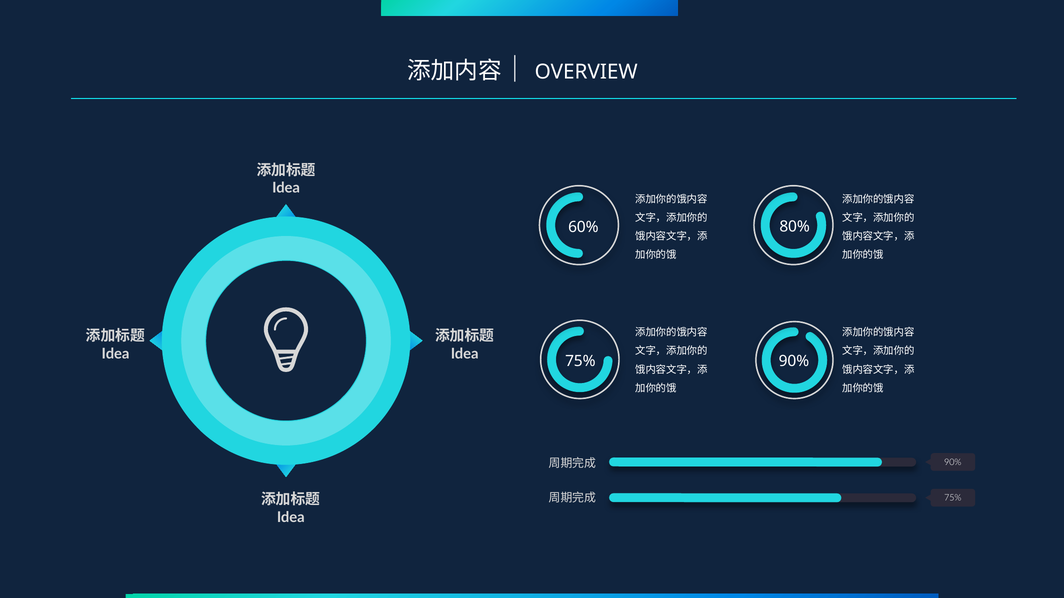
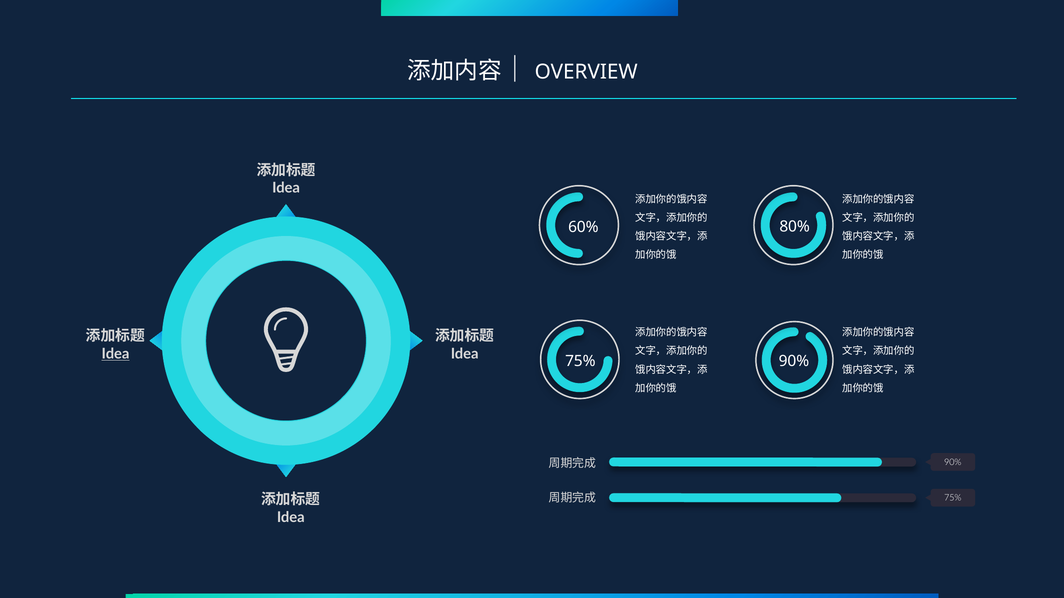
Idea at (115, 354) underline: none -> present
